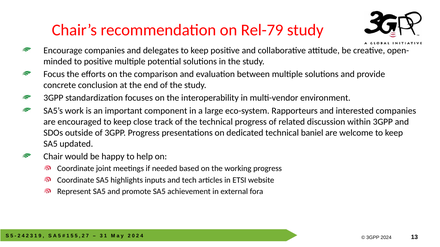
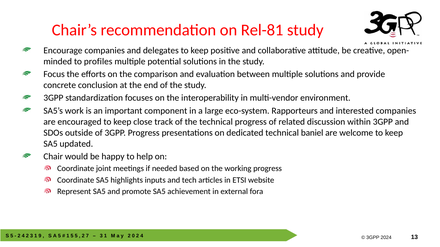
Rel-79: Rel-79 -> Rel-81
to positive: positive -> profiles
